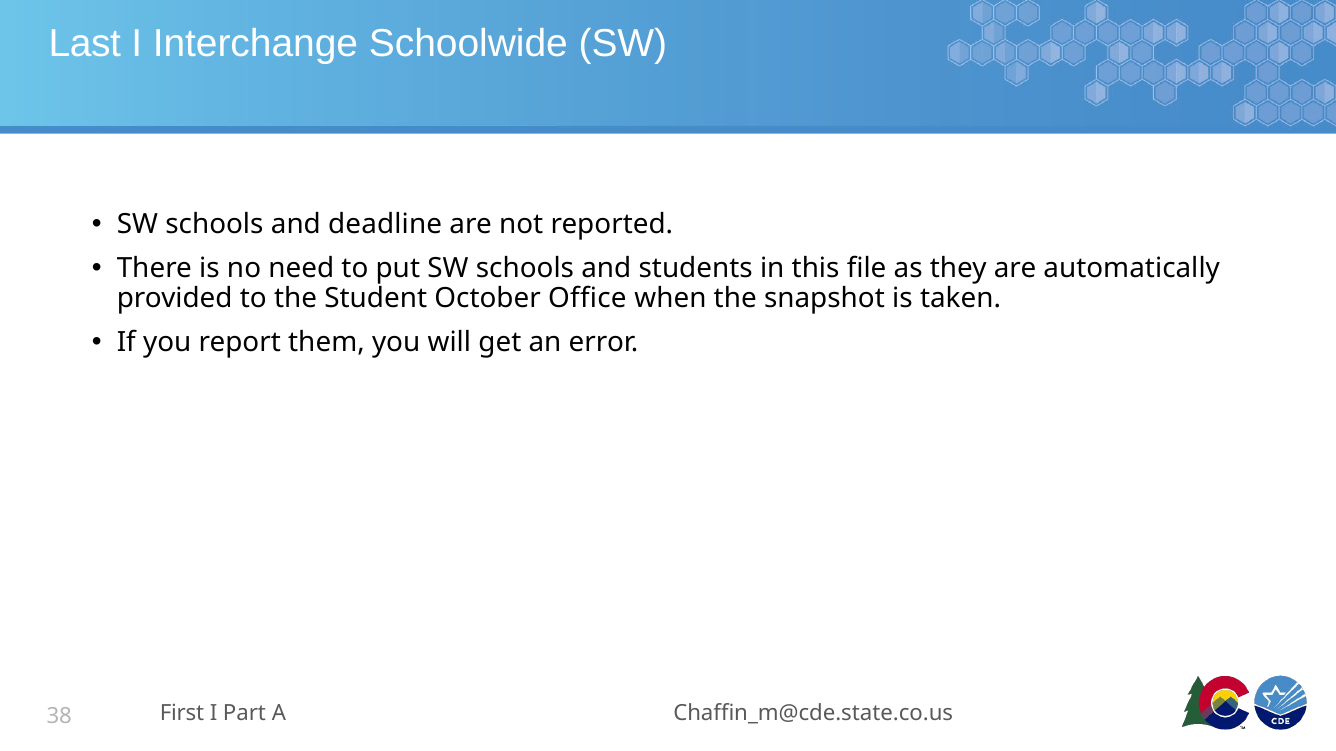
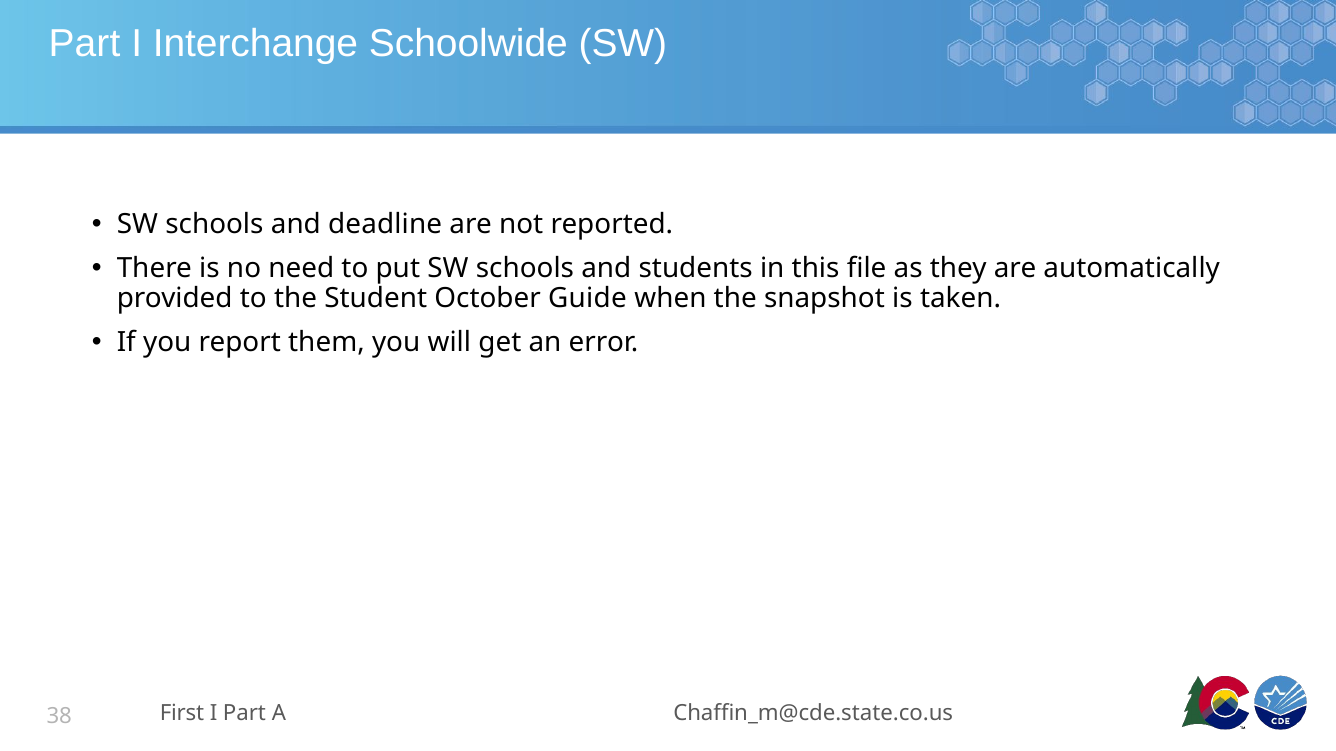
Last at (85, 43): Last -> Part
Office: Office -> Guide
